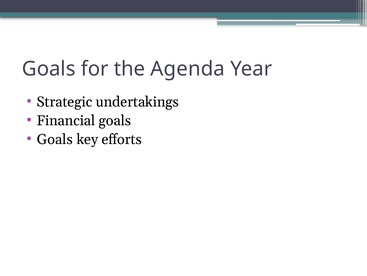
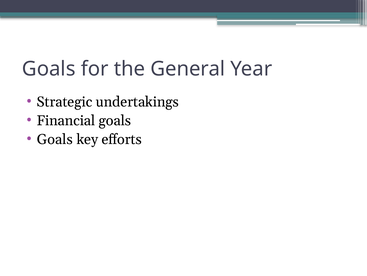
Agenda: Agenda -> General
